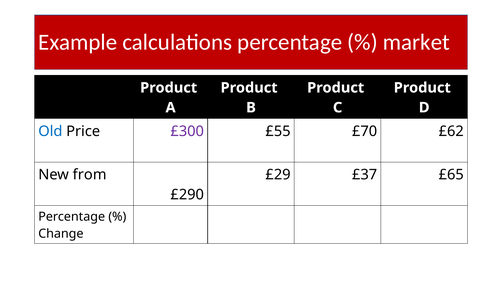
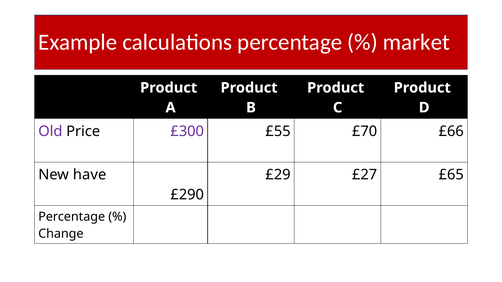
Old colour: blue -> purple
£62: £62 -> £66
from: from -> have
£37: £37 -> £27
